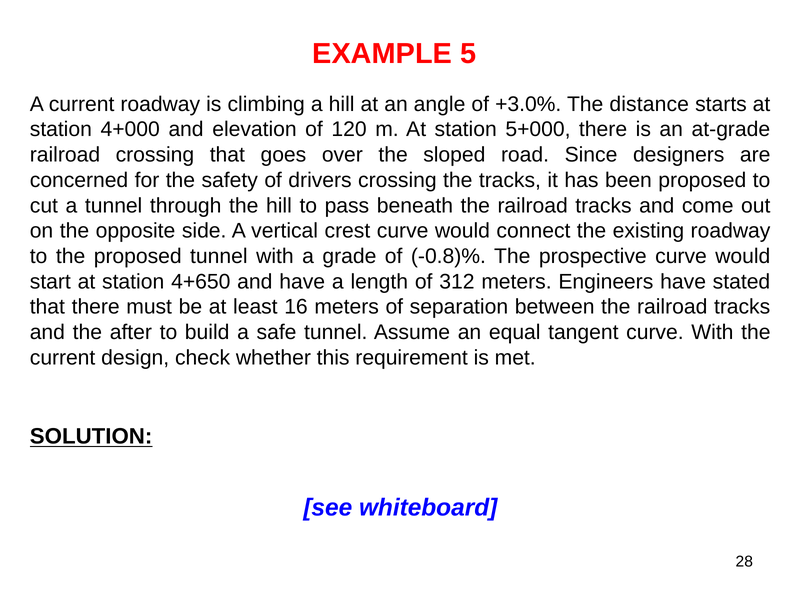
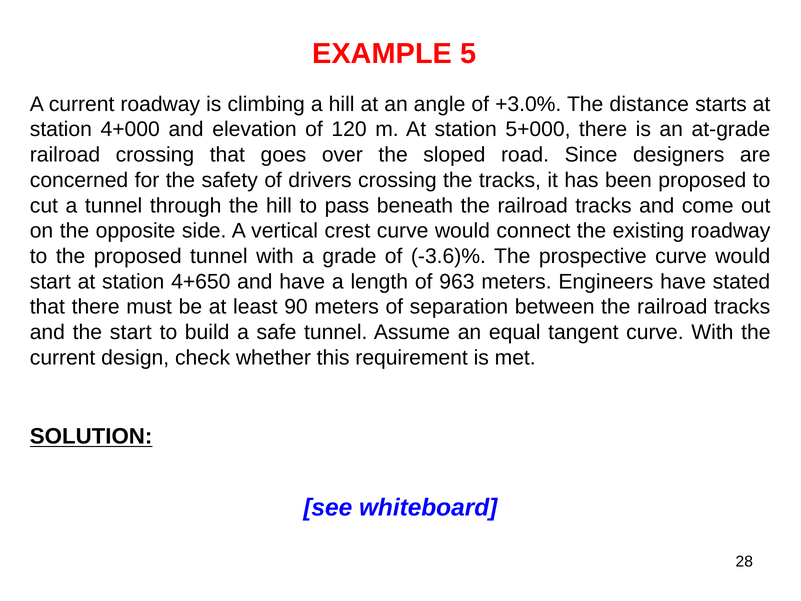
-0.8)%: -0.8)% -> -3.6)%
312: 312 -> 963
16: 16 -> 90
the after: after -> start
